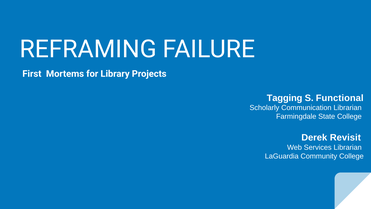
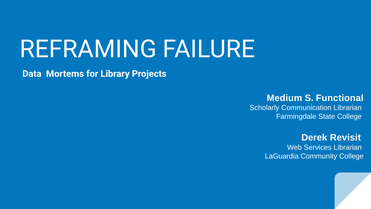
First: First -> Data
Tagging: Tagging -> Medium
